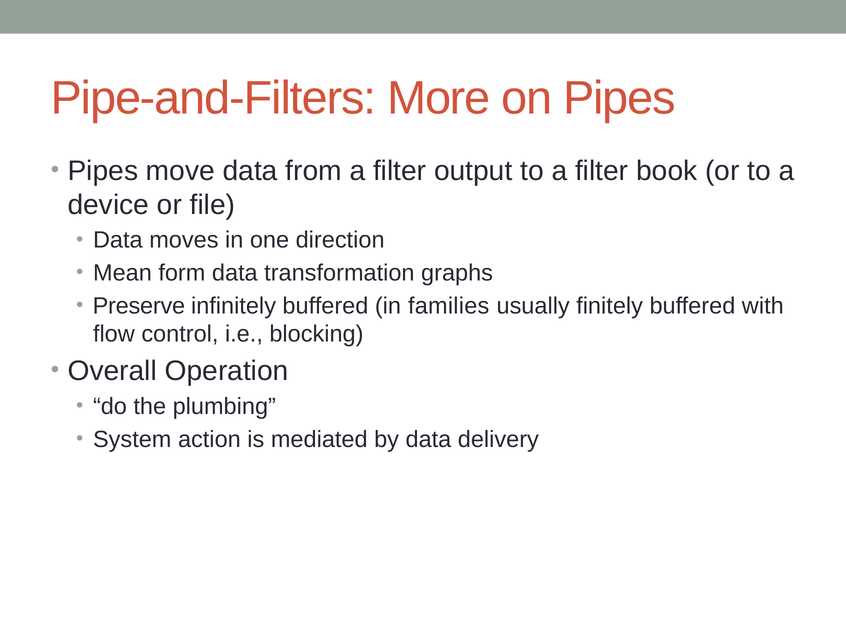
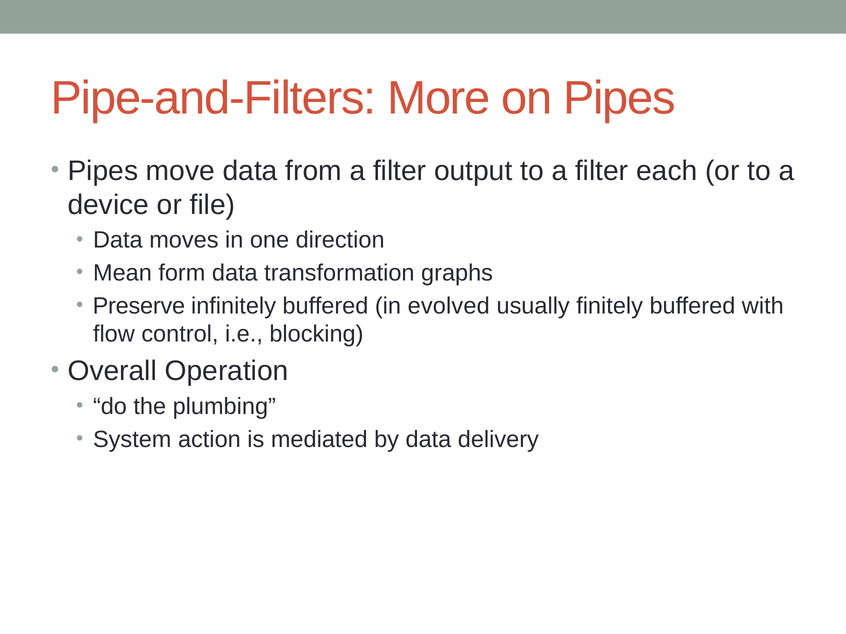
book: book -> each
families: families -> evolved
